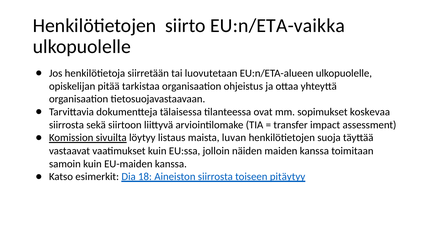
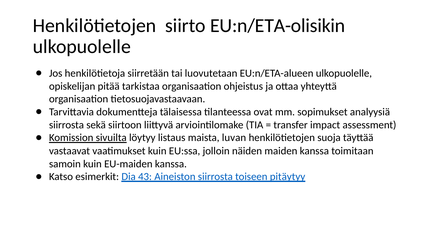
EU:n/ETA-vaikka: EU:n/ETA-vaikka -> EU:n/ETA-olisikin
koskevaa: koskevaa -> analyysiä
18: 18 -> 43
